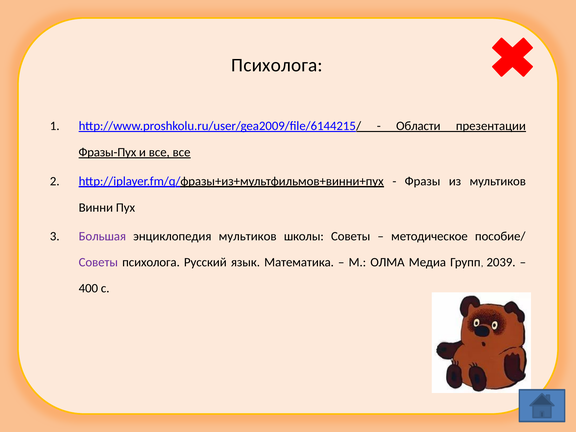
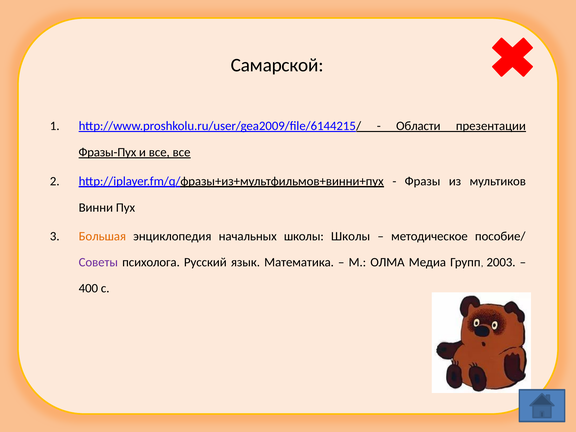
Психолога at (277, 65): Психолога -> Самарской
Большая colour: purple -> orange
энциклопедия мультиков: мультиков -> начальных
школы Советы: Советы -> Школы
2039: 2039 -> 2003
